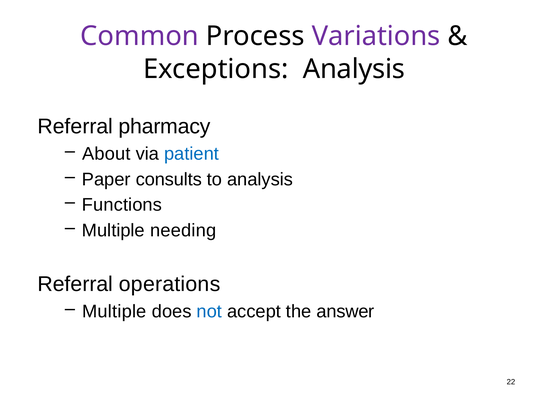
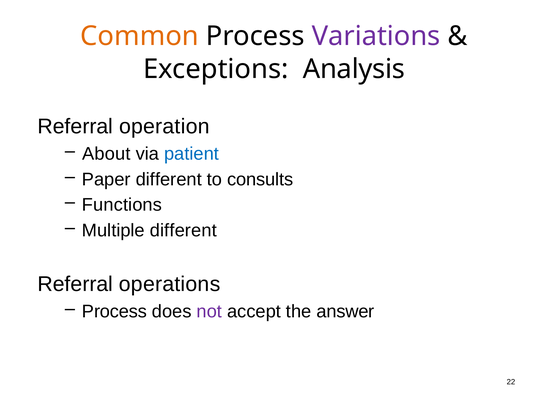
Common colour: purple -> orange
pharmacy: pharmacy -> operation
Paper consults: consults -> different
to analysis: analysis -> consults
Multiple needing: needing -> different
Multiple at (114, 311): Multiple -> Process
not colour: blue -> purple
